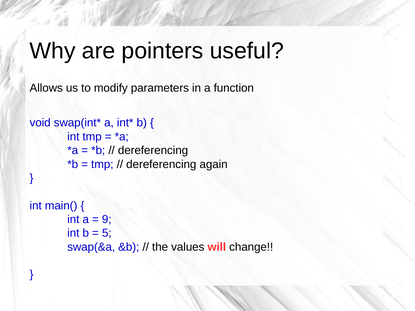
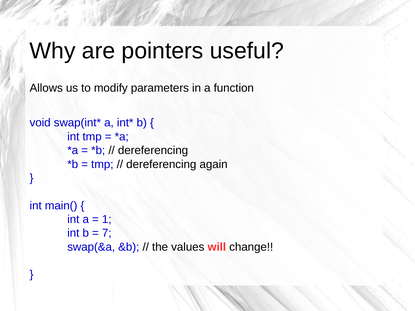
9: 9 -> 1
5: 5 -> 7
